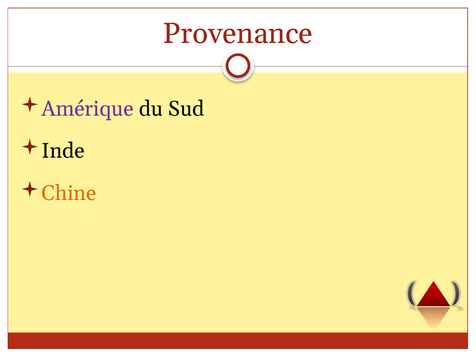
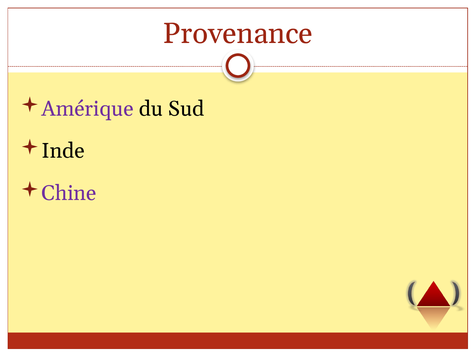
Chine colour: orange -> purple
